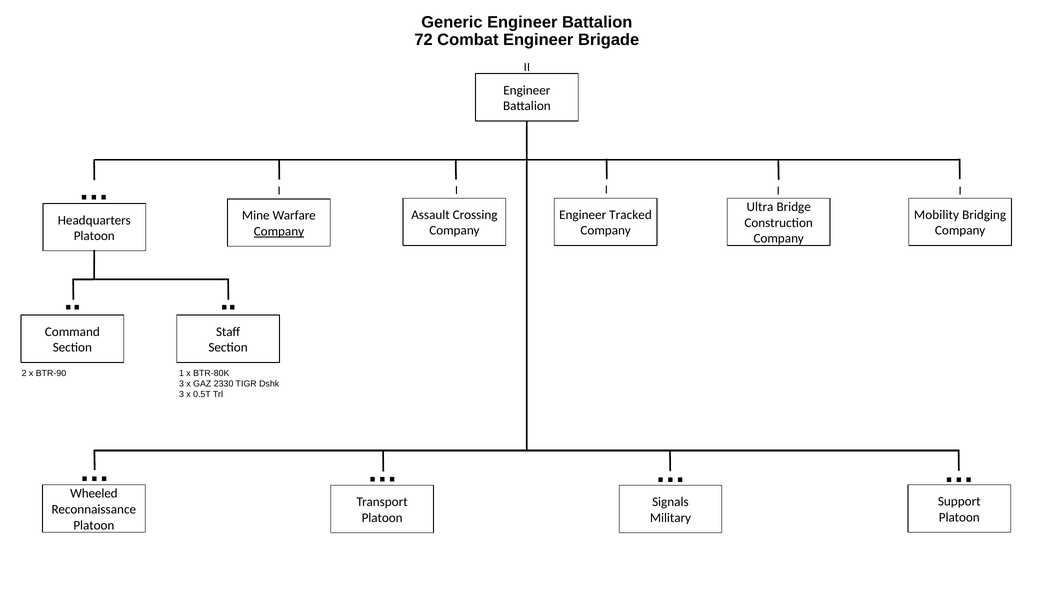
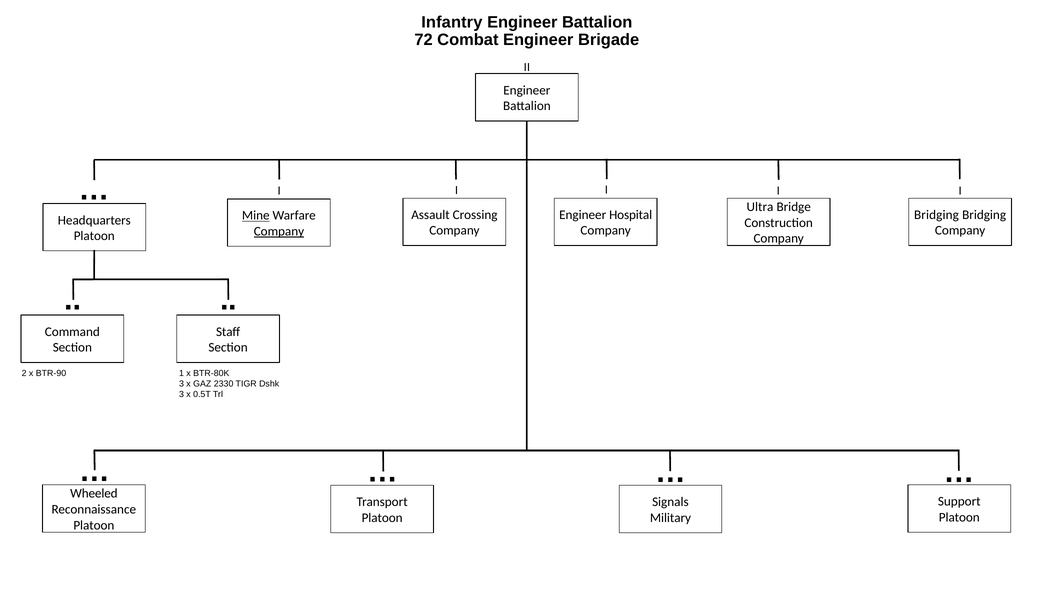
Generic: Generic -> Infantry
Tracked: Tracked -> Hospital
Mobility at (937, 215): Mobility -> Bridging
Mine underline: none -> present
